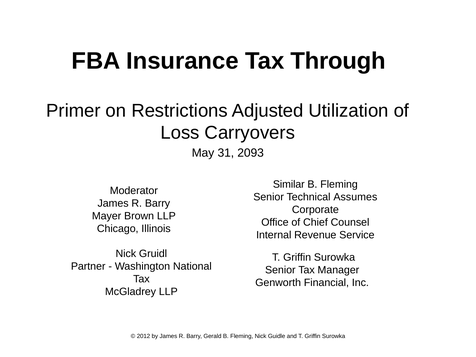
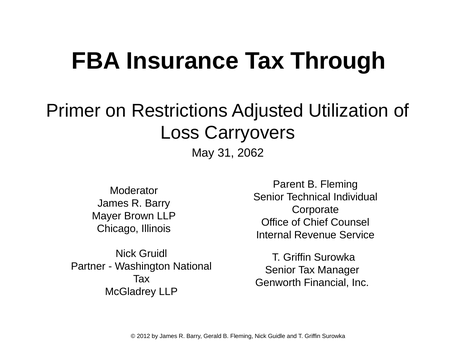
2093: 2093 -> 2062
Similar: Similar -> Parent
Assumes: Assumes -> Individual
